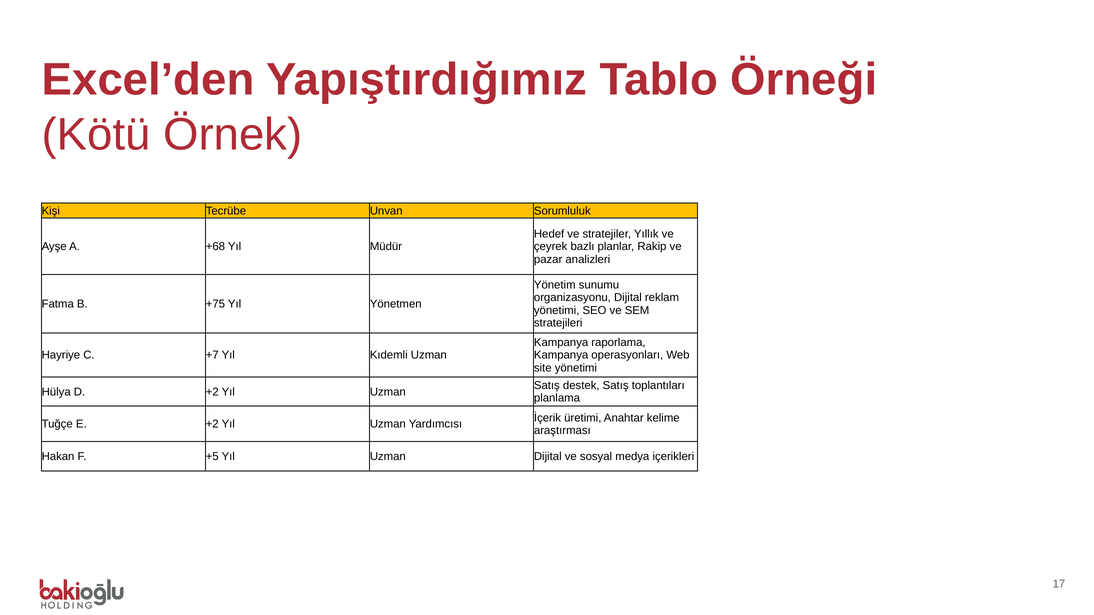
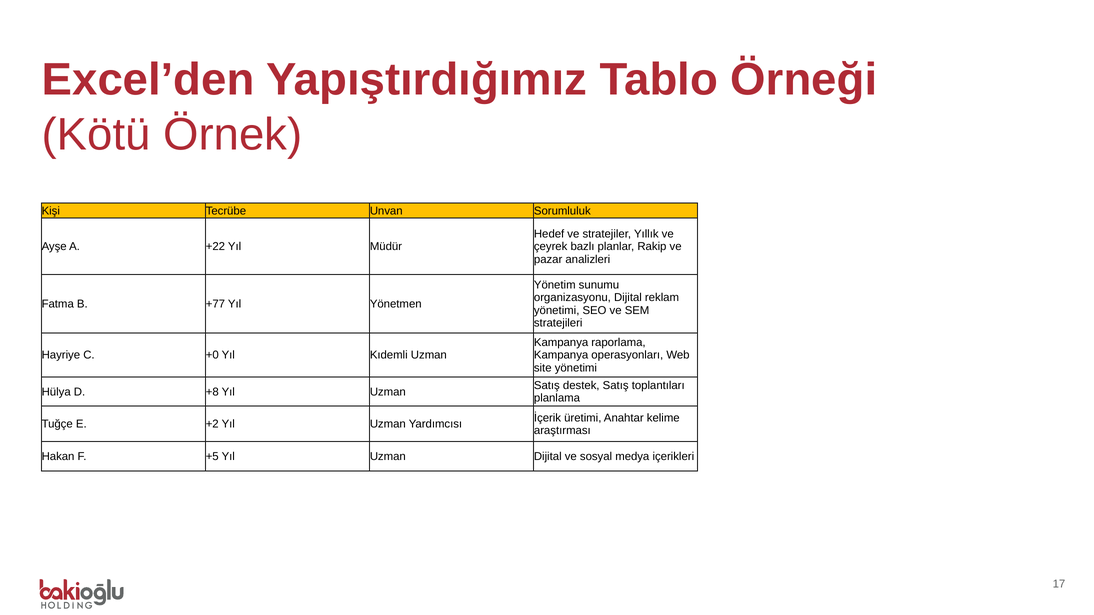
+68: +68 -> +22
+75: +75 -> +77
+7: +7 -> +0
D +2: +2 -> +8
